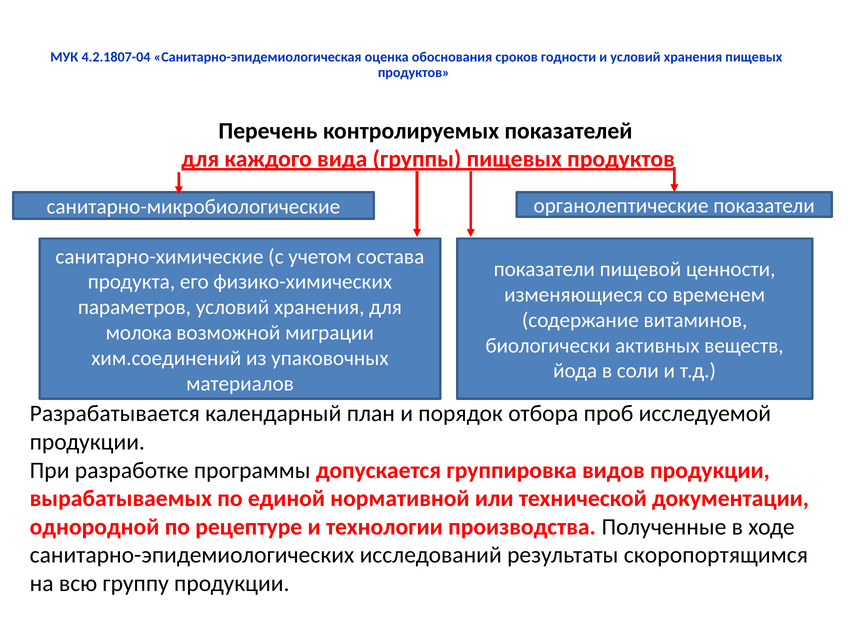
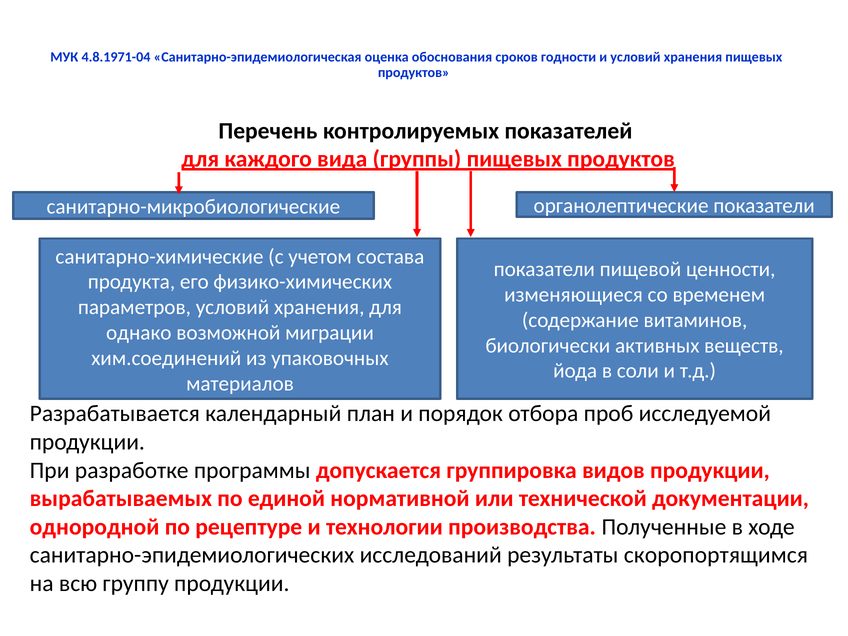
4.2.1807-04: 4.2.1807-04 -> 4.8.1971-04
молока: молока -> однако
